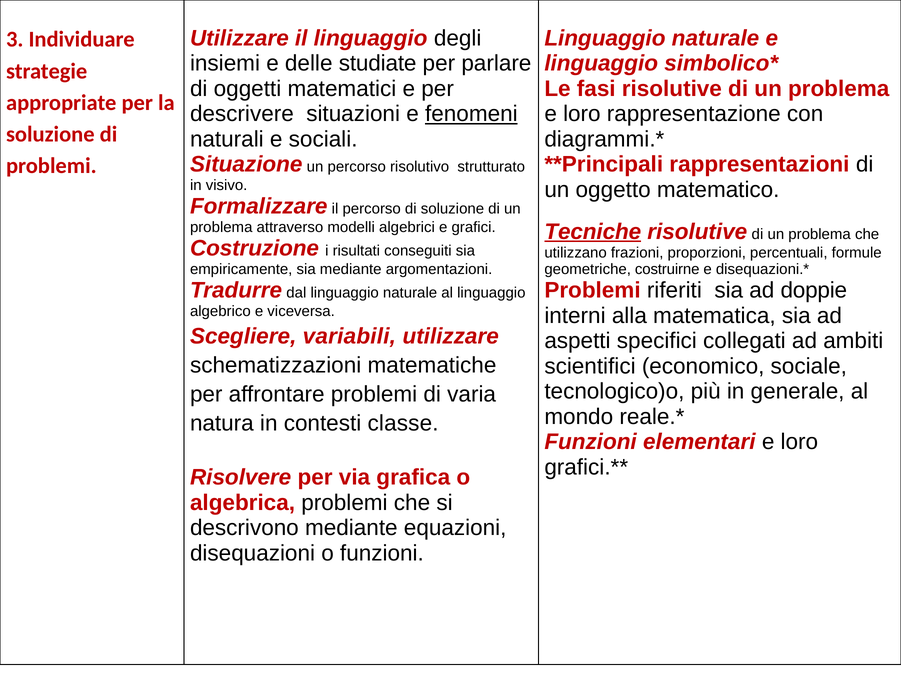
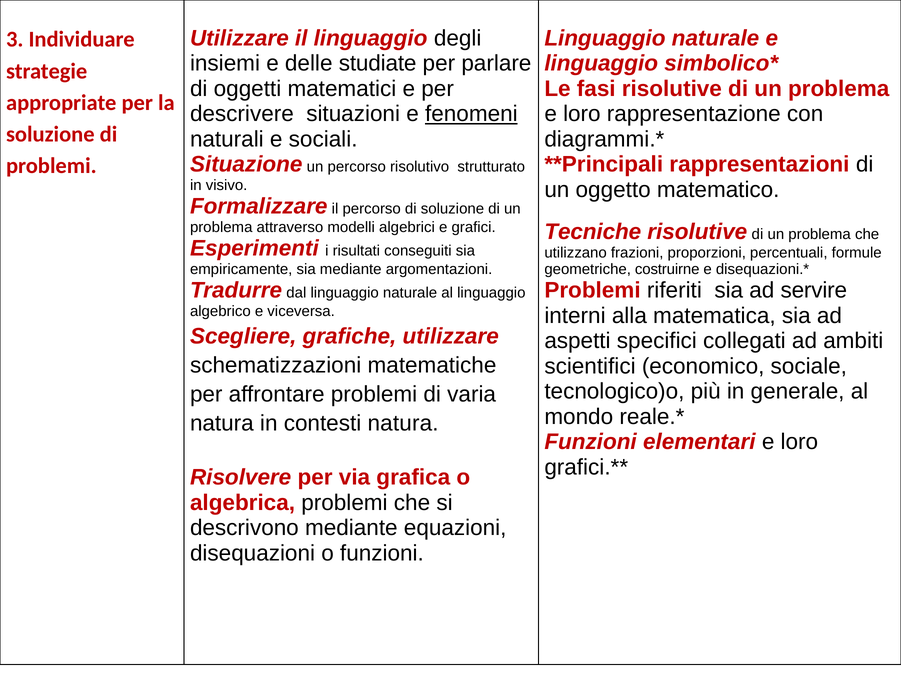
Tecniche underline: present -> none
Costruzione: Costruzione -> Esperimenti
doppie: doppie -> servire
variabili: variabili -> grafiche
contesti classe: classe -> natura
